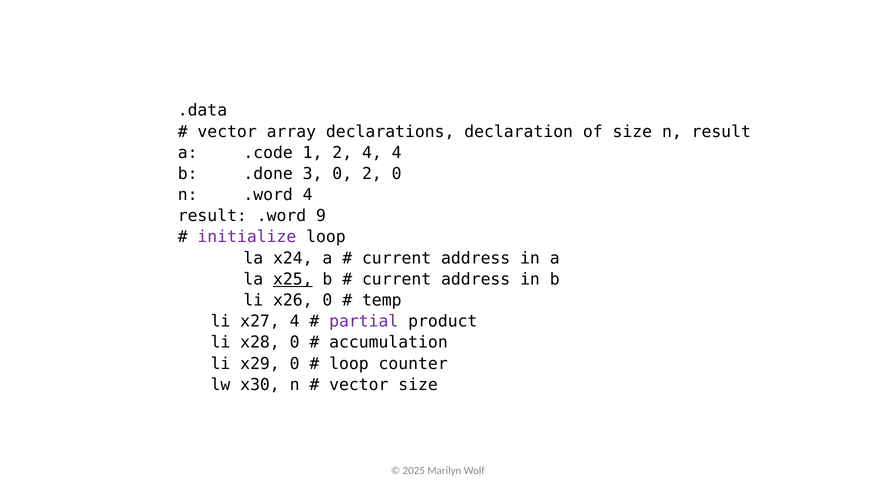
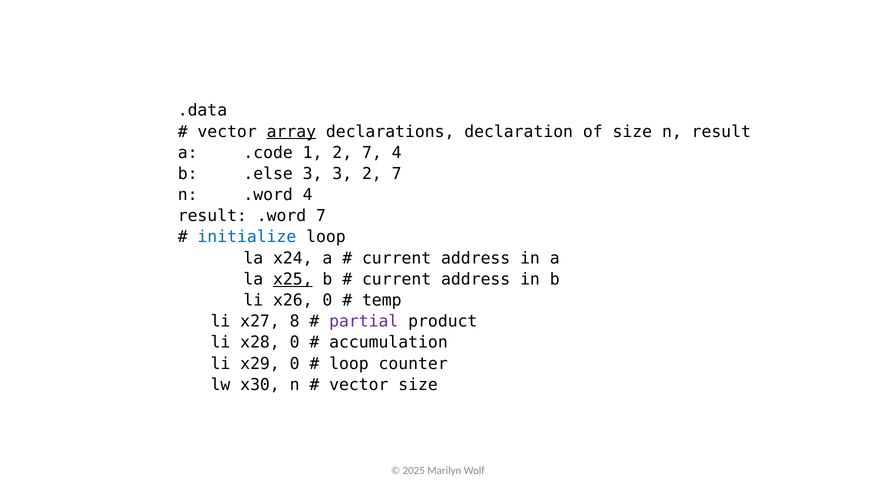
array underline: none -> present
1 2 4: 4 -> 7
.done: .done -> .else
3 0: 0 -> 3
0 at (397, 174): 0 -> 7
.word 9: 9 -> 7
initialize colour: purple -> blue
x27 4: 4 -> 8
